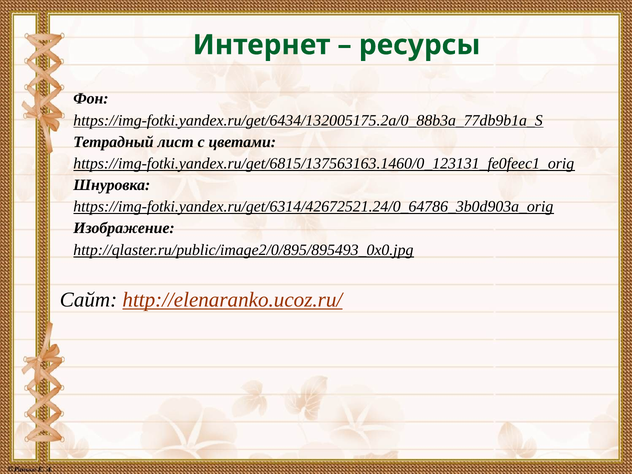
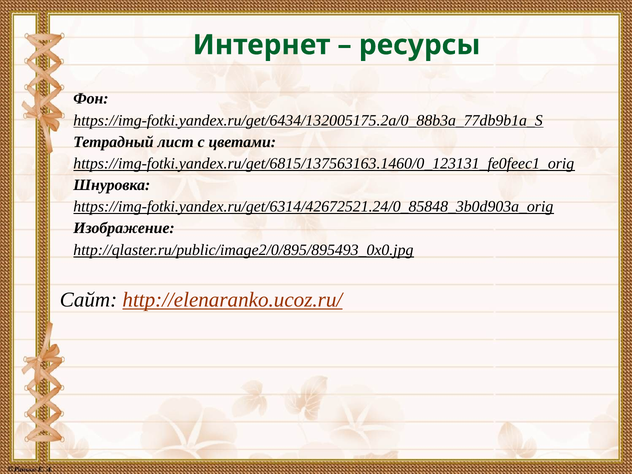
https://img-fotki.yandex.ru/get/6314/42672521.24/0_64786_3b0d903a_orig: https://img-fotki.yandex.ru/get/6314/42672521.24/0_64786_3b0d903a_orig -> https://img-fotki.yandex.ru/get/6314/42672521.24/0_85848_3b0d903a_orig
